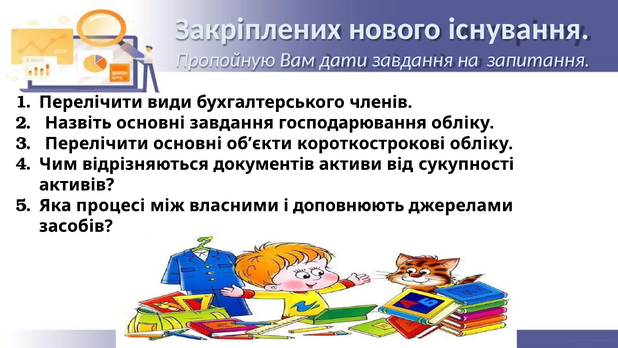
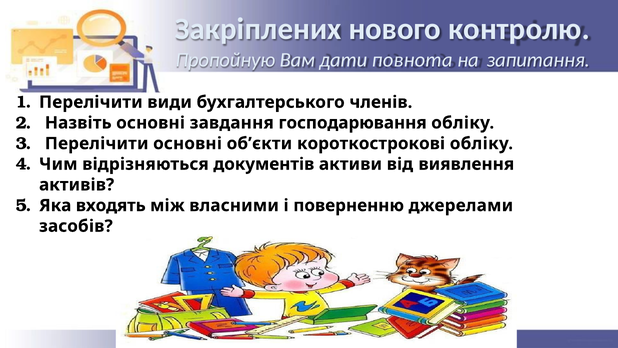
існування: існування -> контролю
дати завдання: завдання -> повнота
сукупності: сукупності -> виявлення
процесі: процесі -> входять
доповнюють: доповнюють -> поверненню
